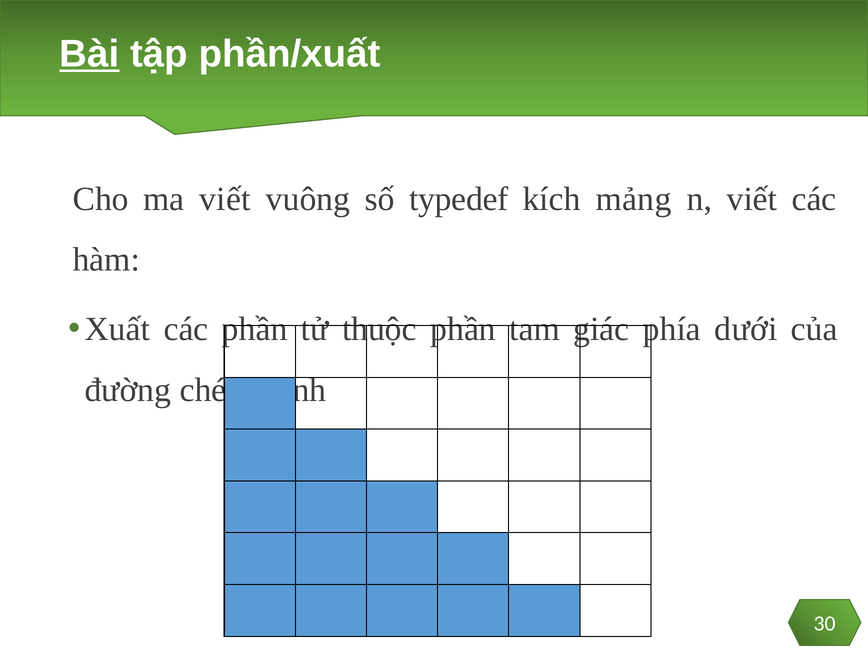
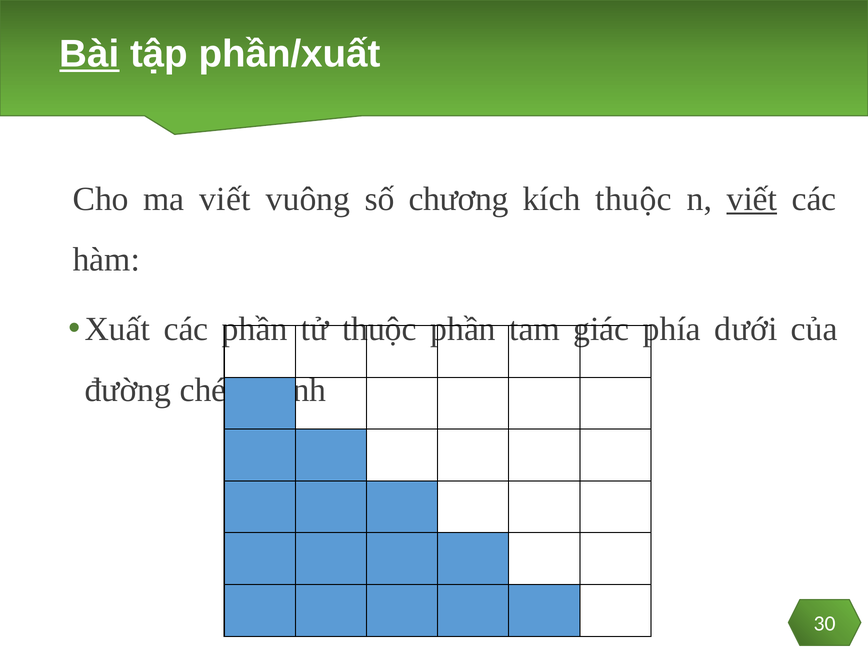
typedef: typedef -> chương
kích mảng: mảng -> thuộc
viết at (752, 199) underline: none -> present
